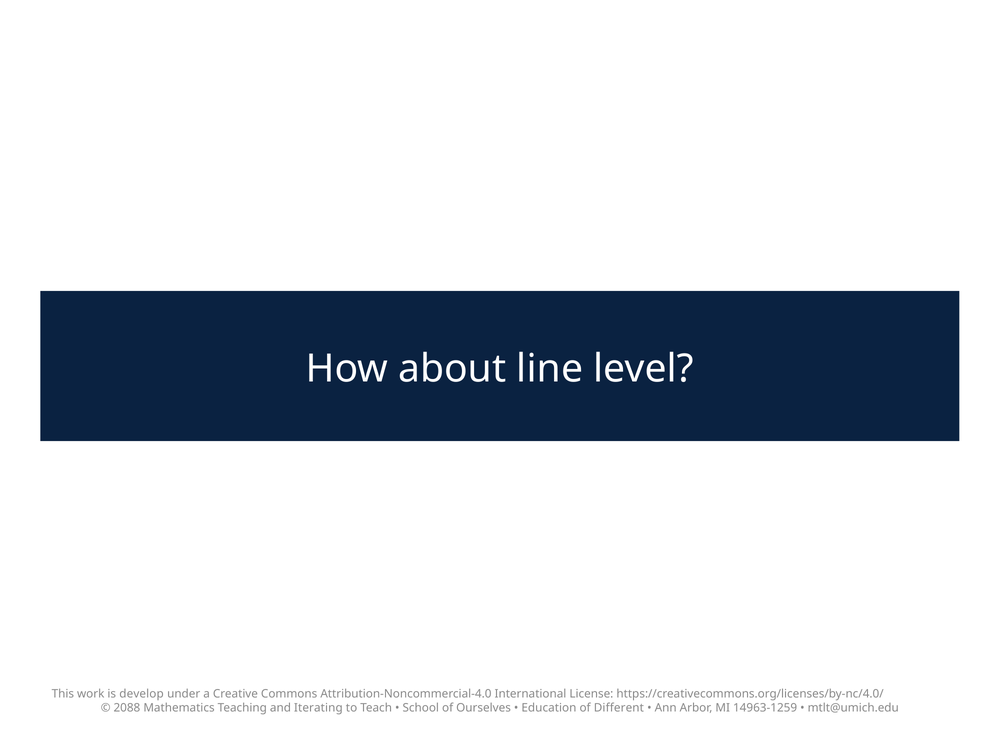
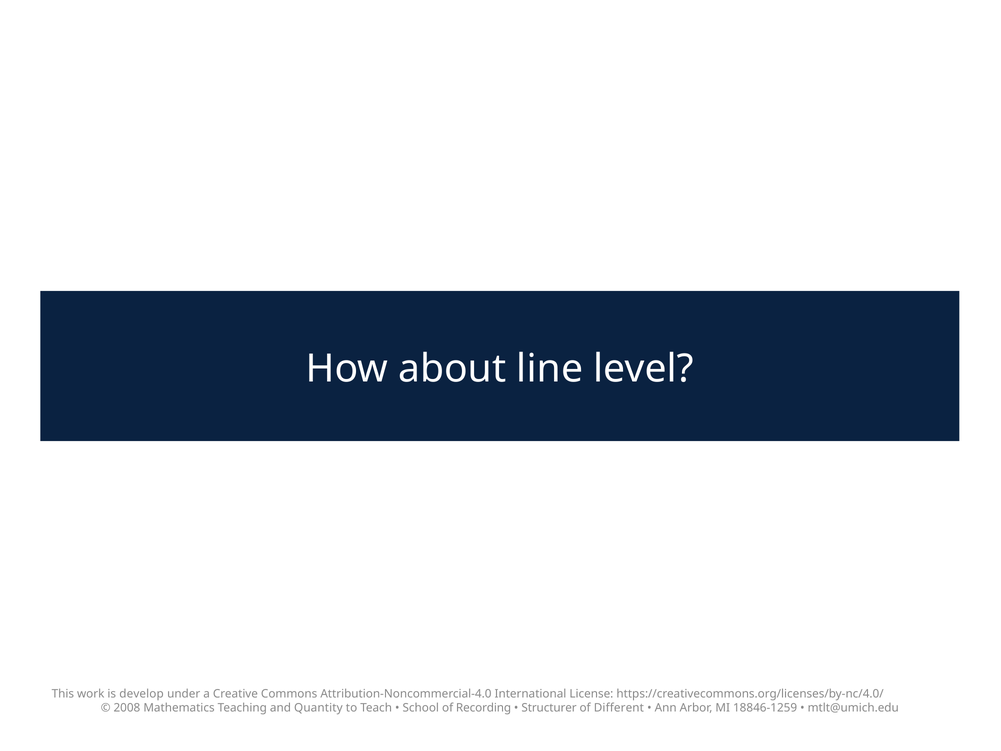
2088: 2088 -> 2008
Iterating: Iterating -> Quantity
Ourselves: Ourselves -> Recording
Education: Education -> Structurer
14963-1259: 14963-1259 -> 18846-1259
